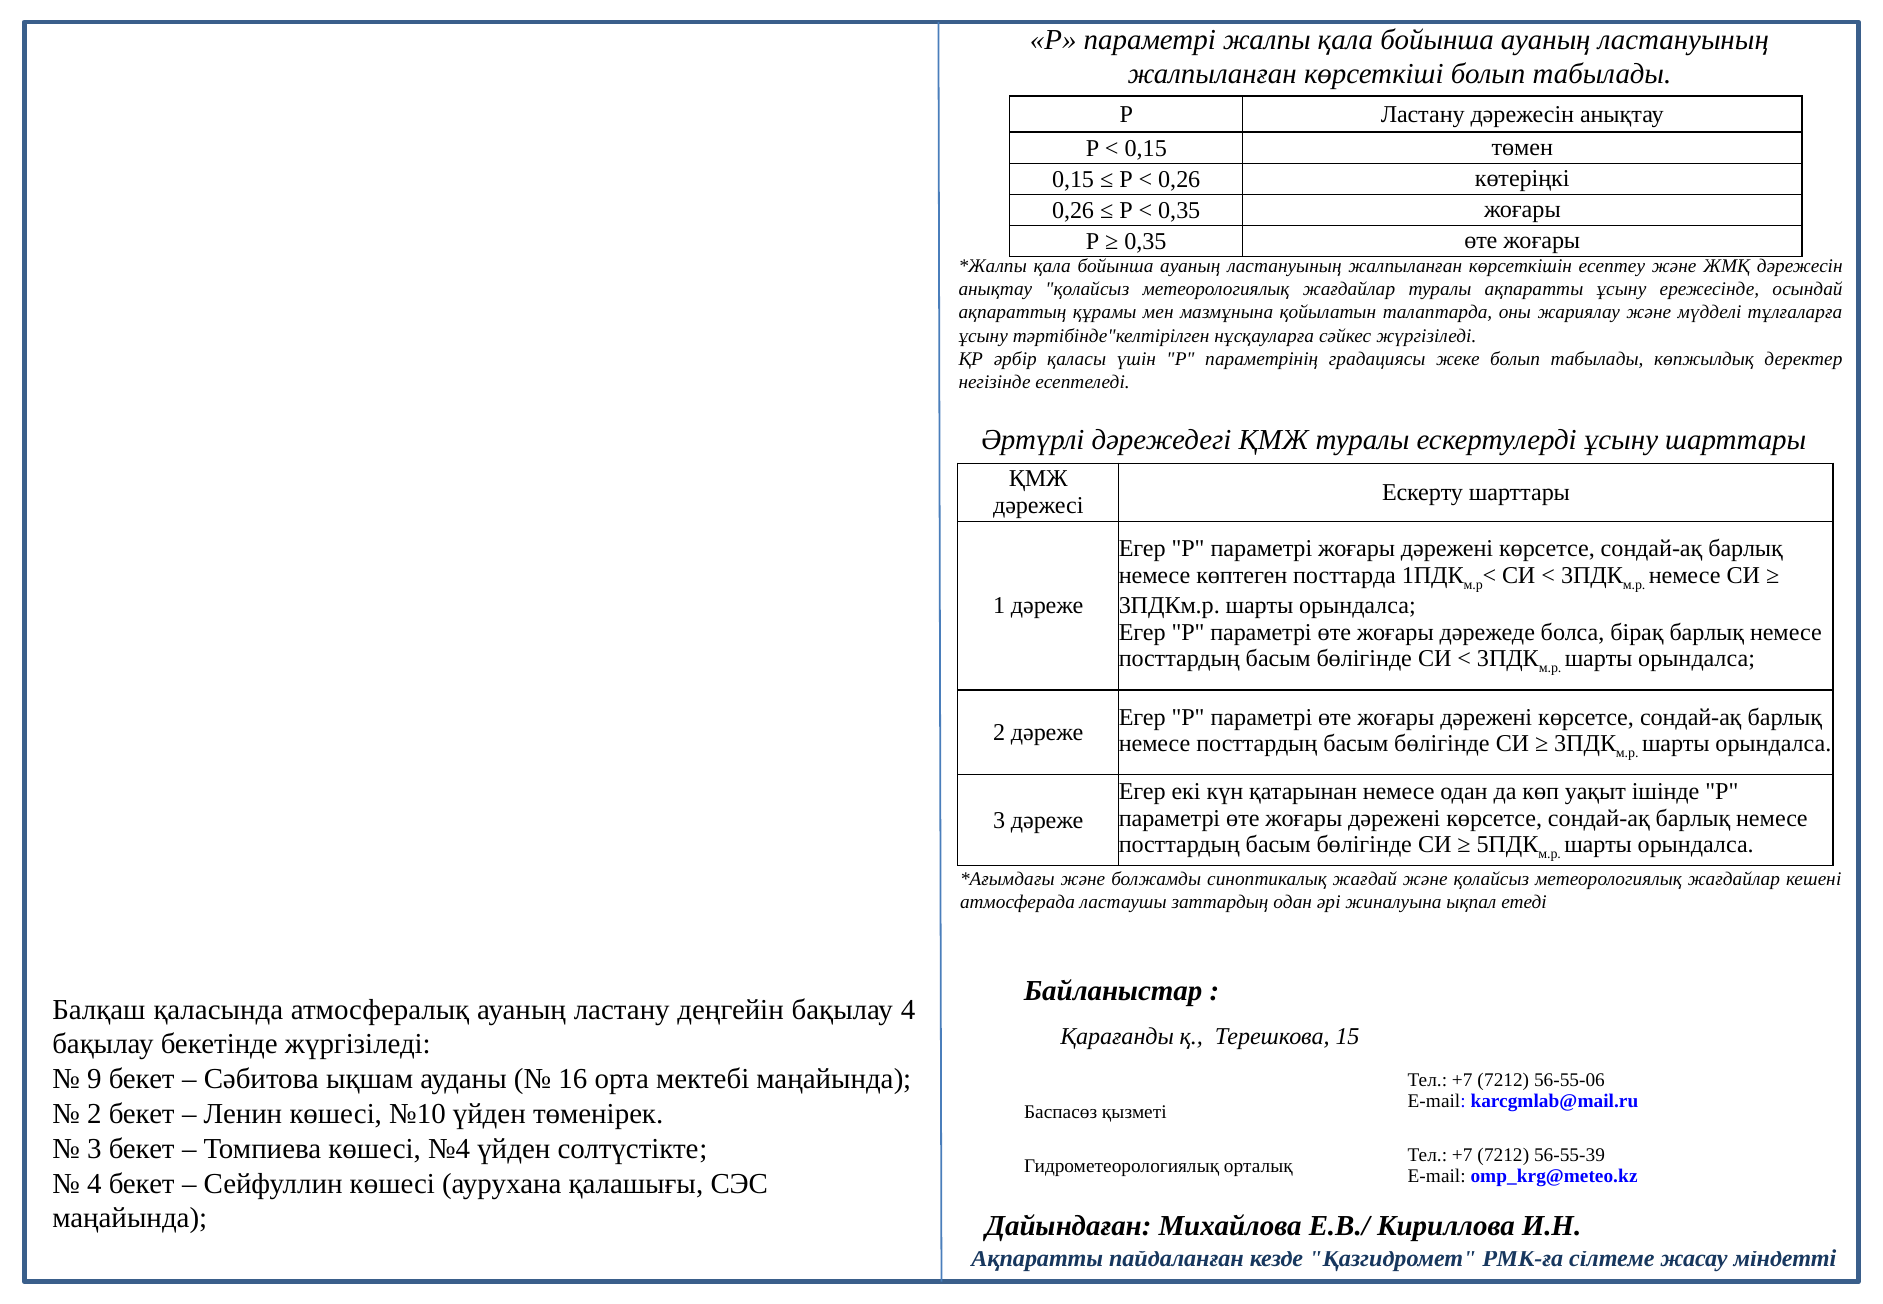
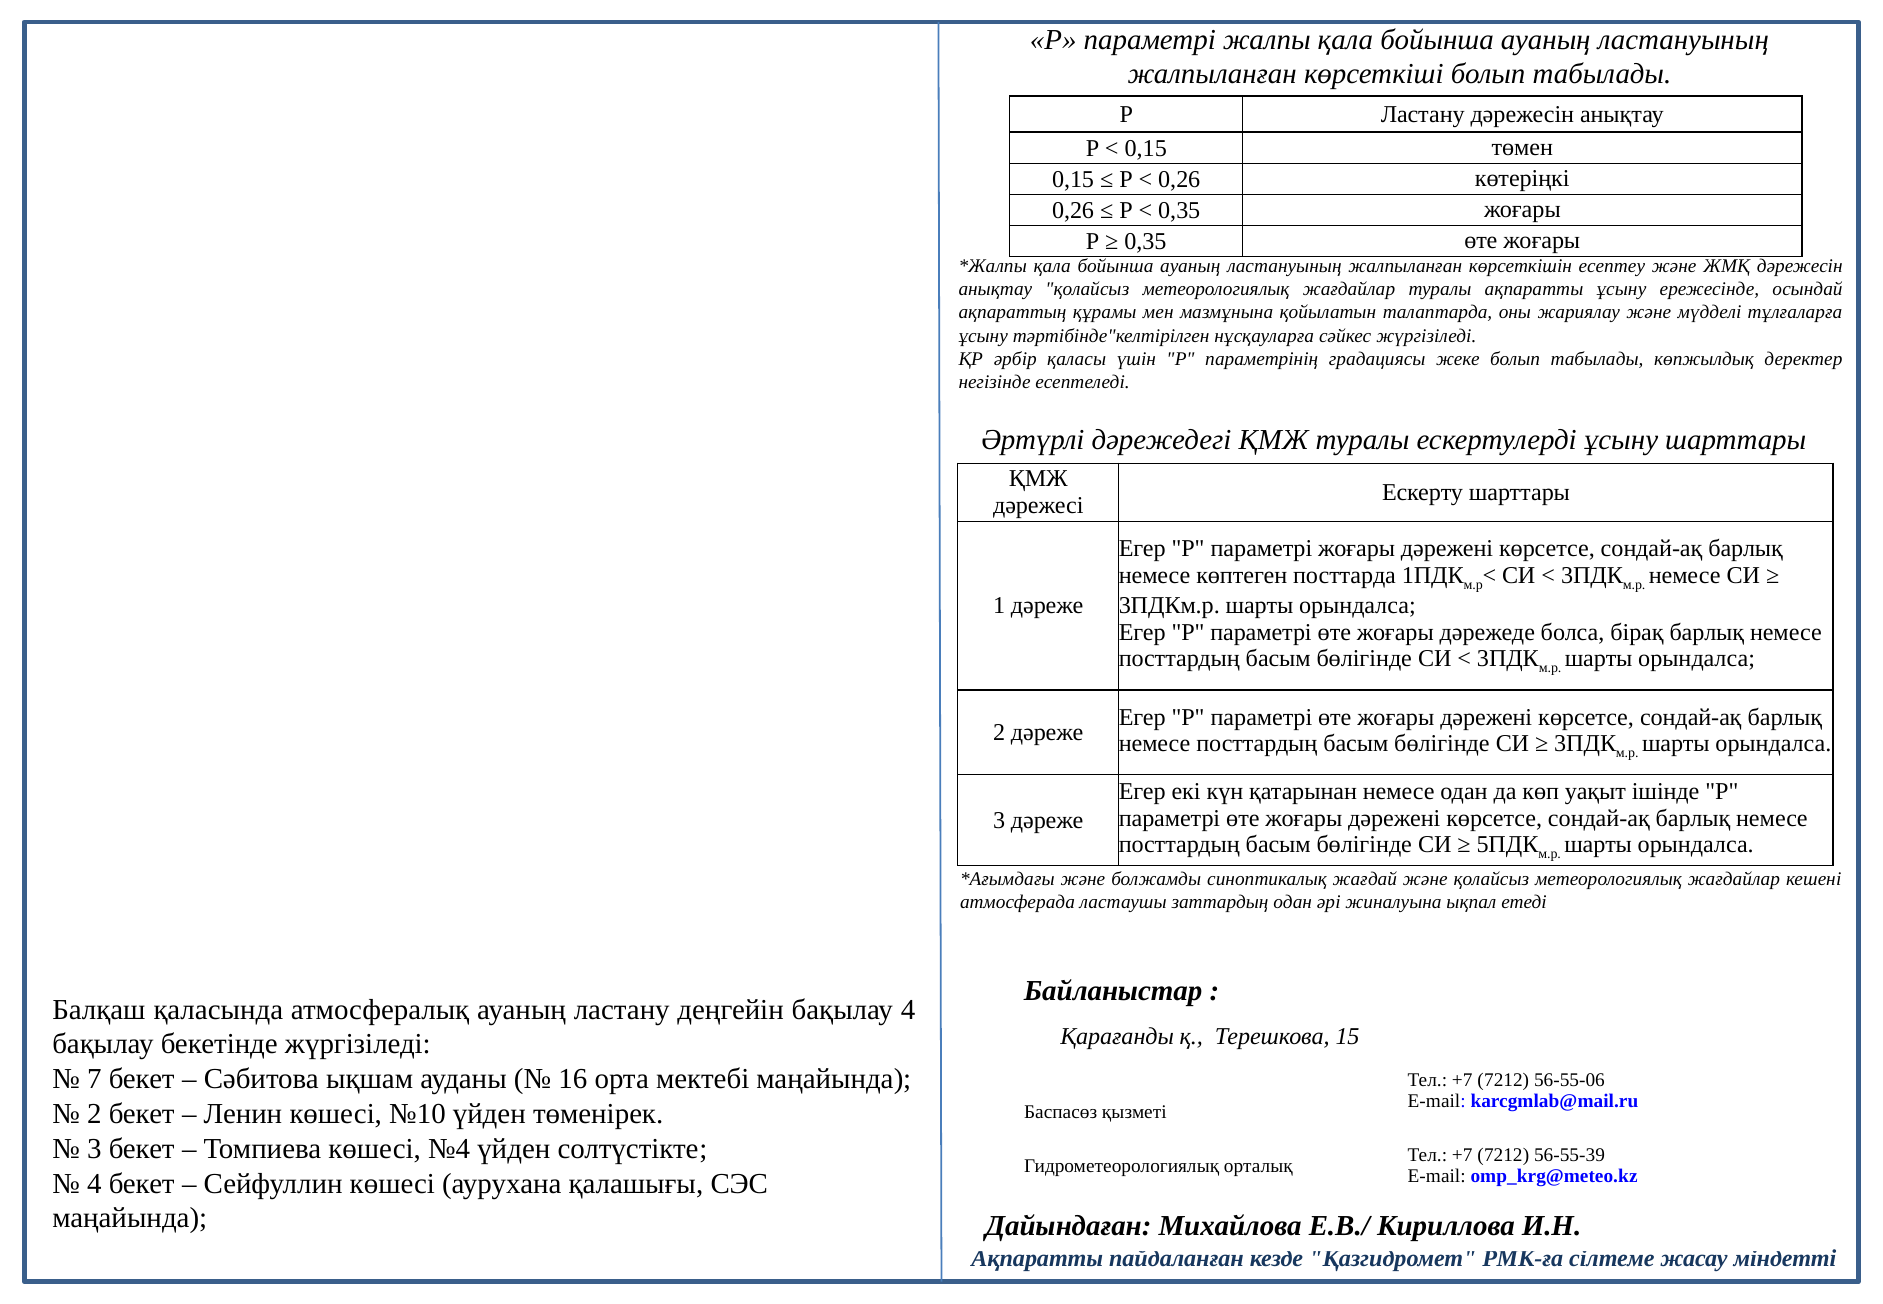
9: 9 -> 7
